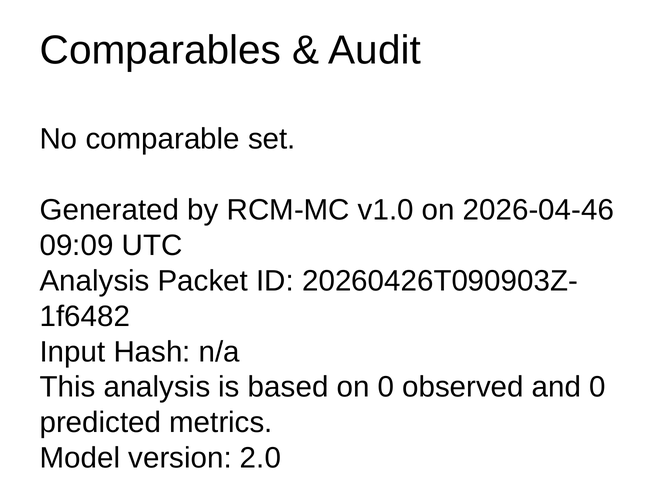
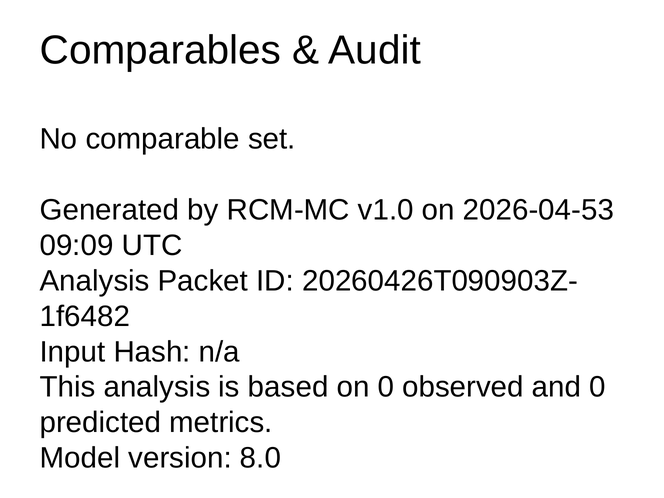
2026-04-46: 2026-04-46 -> 2026-04-53
2.0: 2.0 -> 8.0
